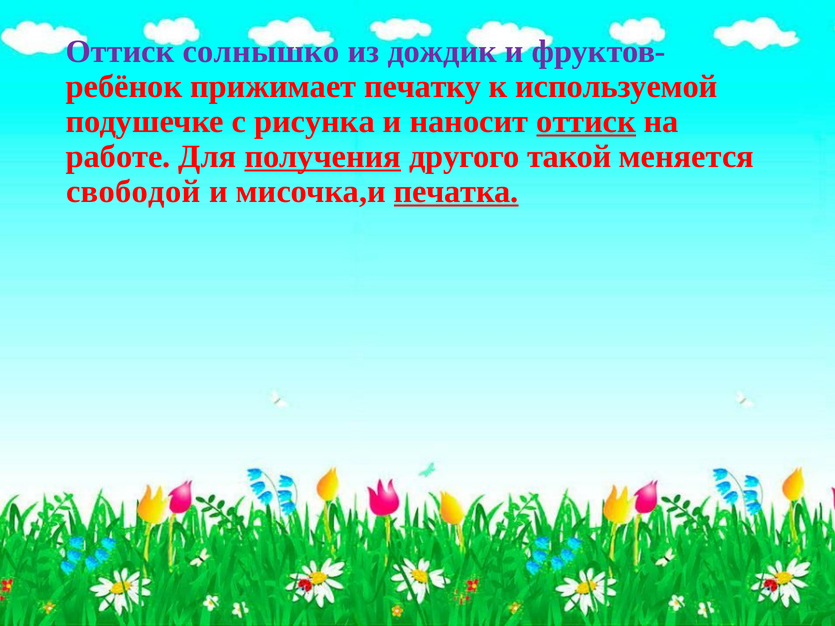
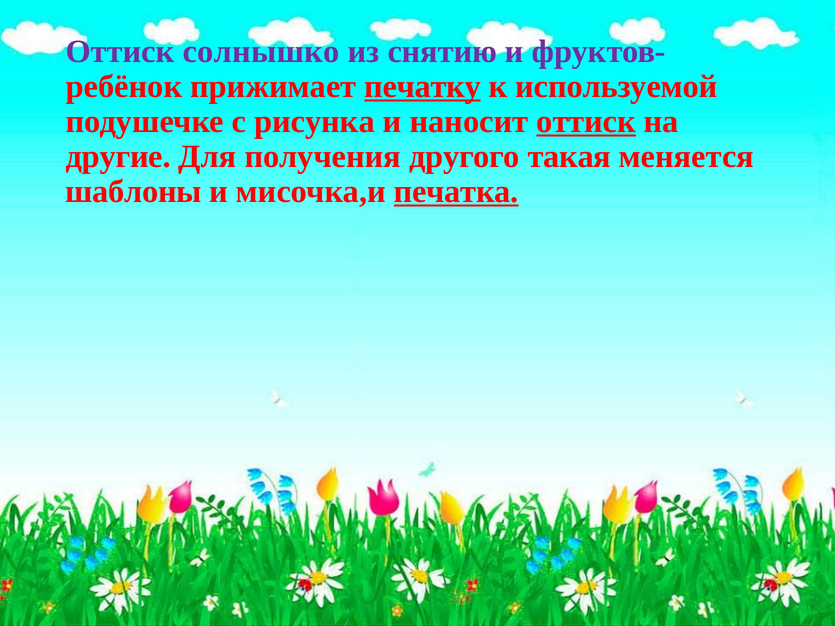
дождик: дождик -> снятию
печатку underline: none -> present
работе: работе -> другие
получения underline: present -> none
такой: такой -> такая
свободой: свободой -> шаблоны
